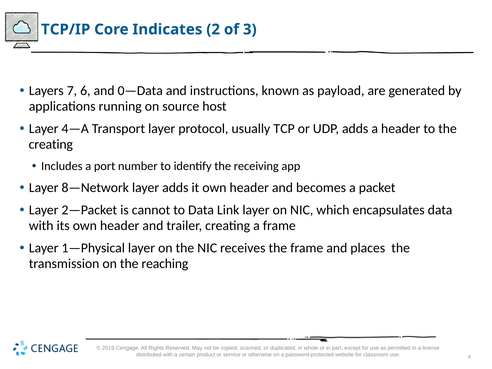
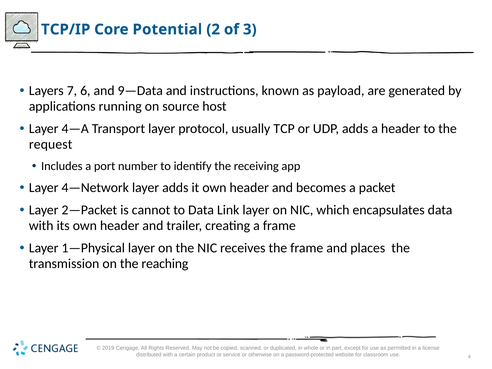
Indicates: Indicates -> Potential
0—Data: 0—Data -> 9—Data
creating at (51, 144): creating -> request
8—Network: 8—Network -> 4—Network
